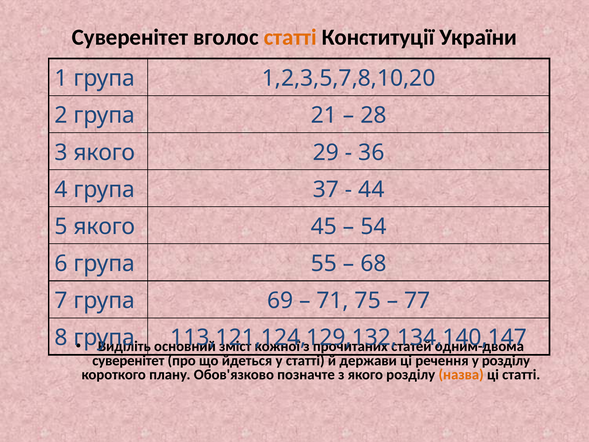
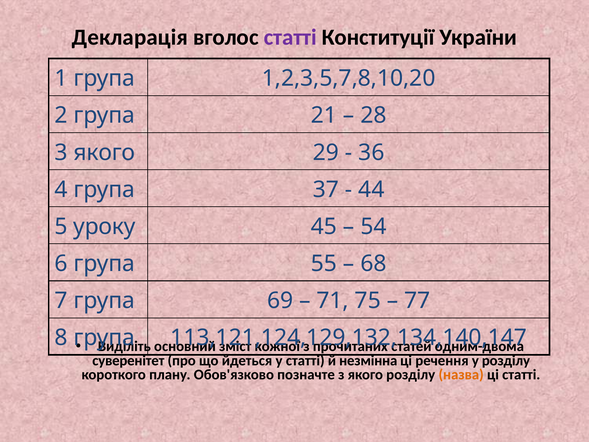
Суверенітет at (130, 37): Суверенітет -> Декларація
статті at (290, 37) colour: orange -> purple
5 якого: якого -> уроку
держави: держави -> незмінна
